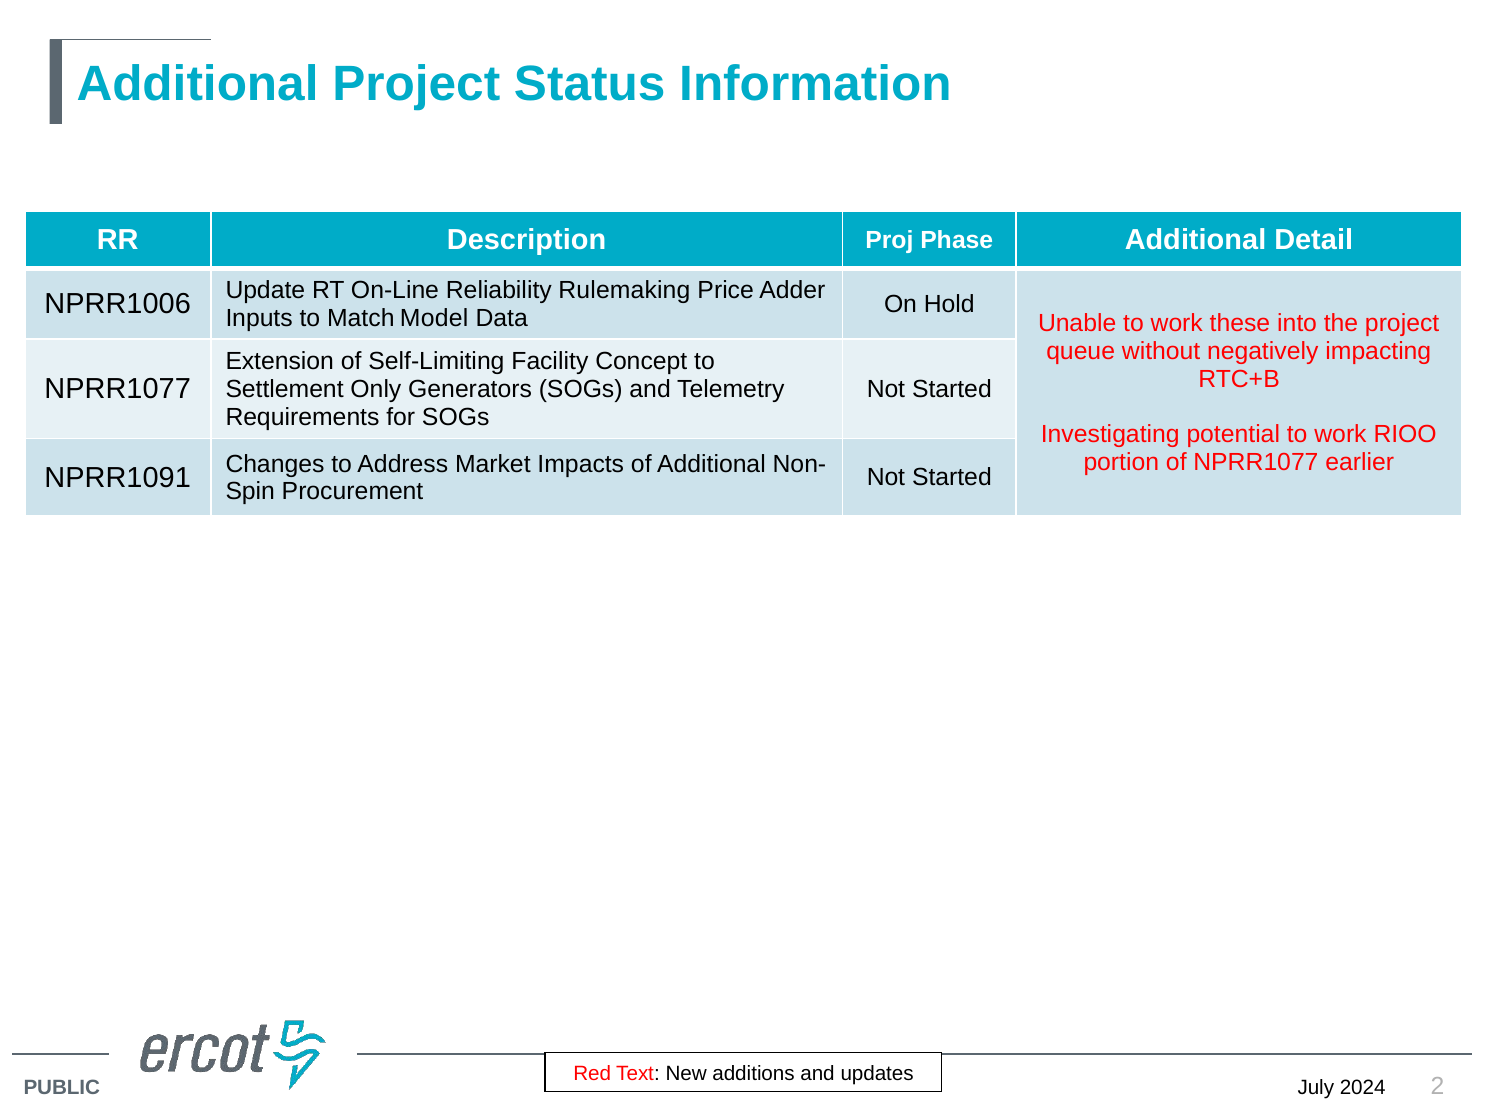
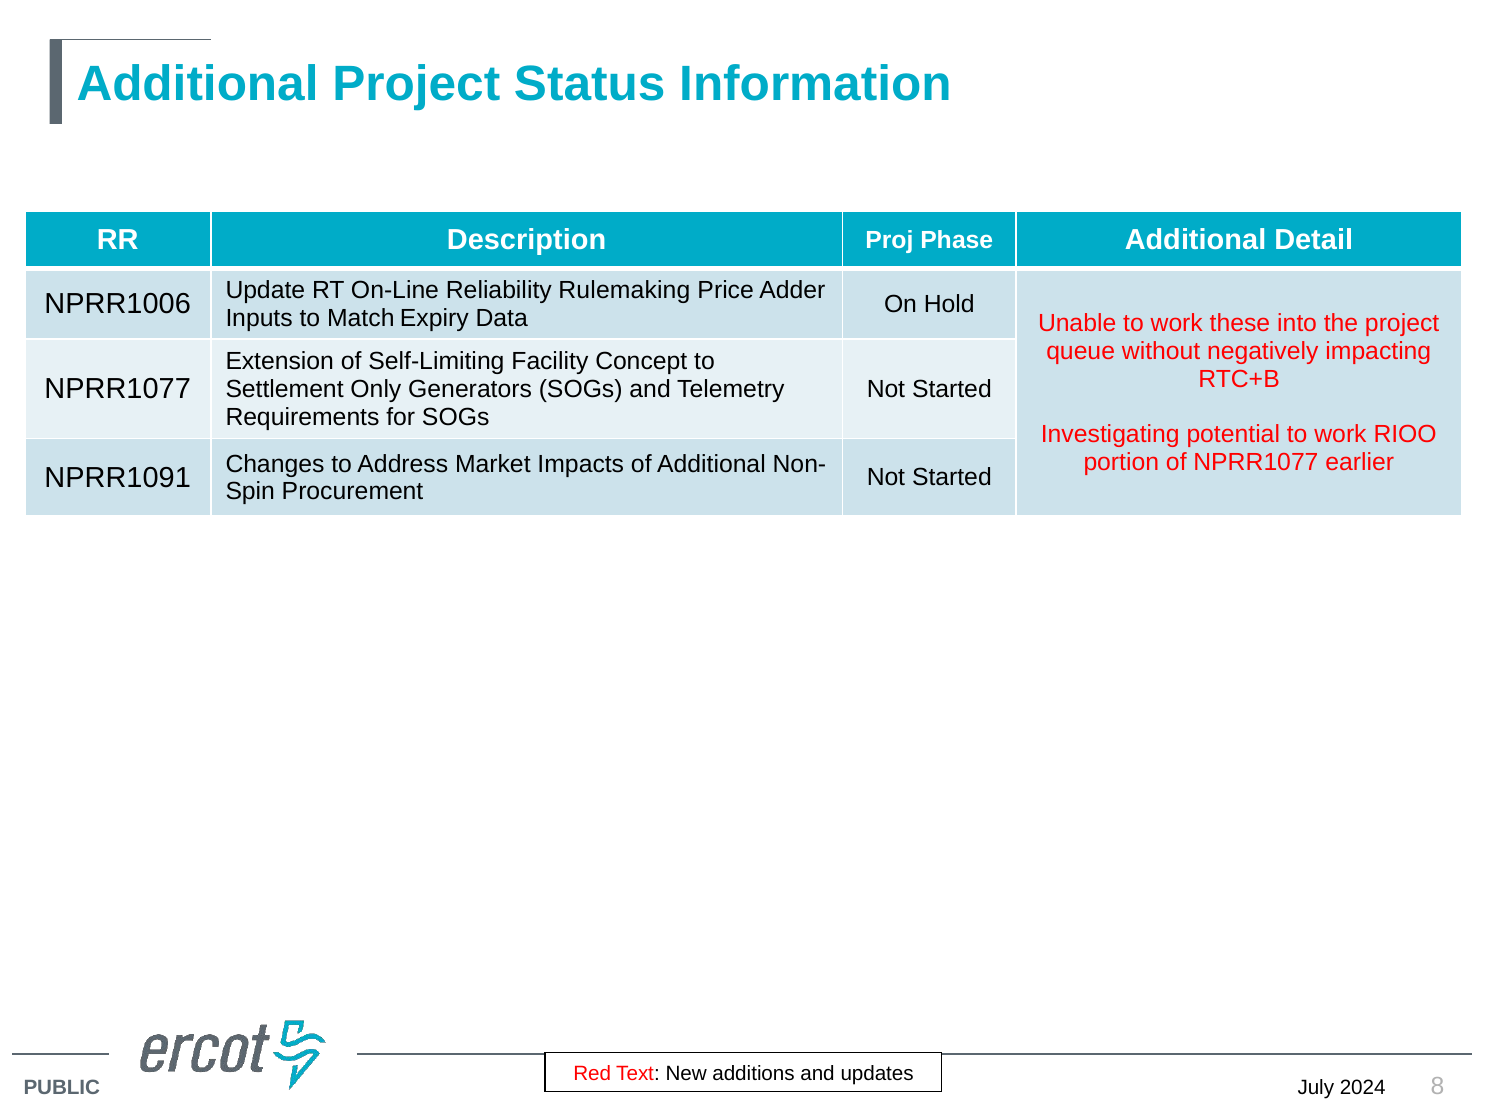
Model: Model -> Expiry
2: 2 -> 8
